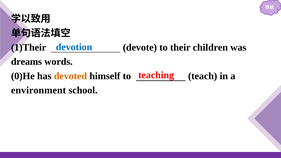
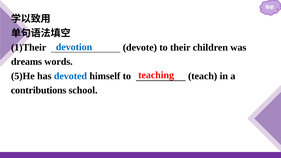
0)He: 0)He -> 5)He
devoted colour: orange -> blue
environment: environment -> contributions
